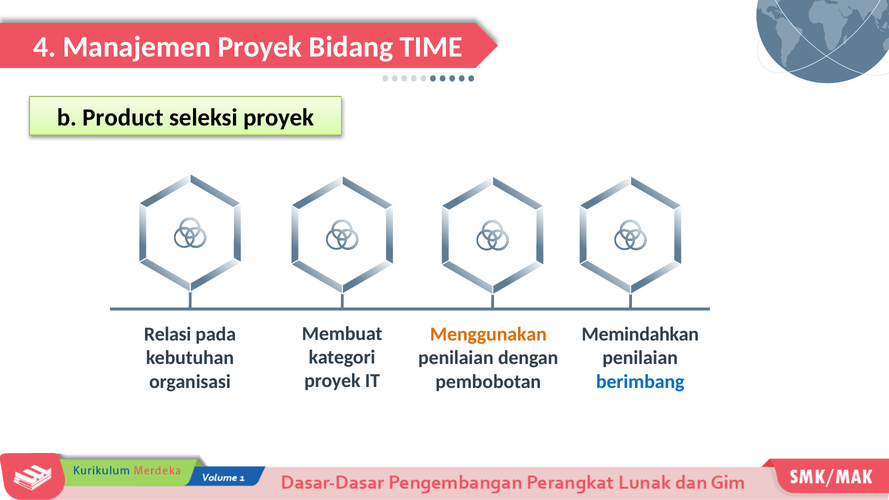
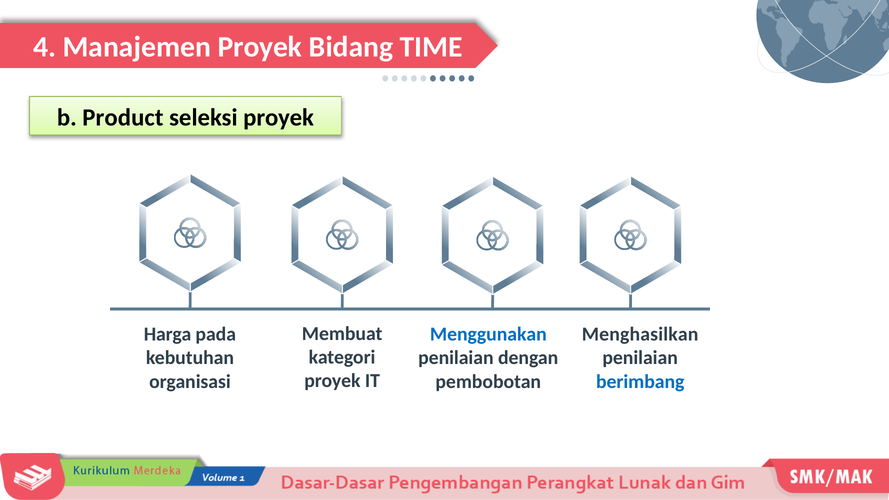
Relasi: Relasi -> Harga
Menggunakan colour: orange -> blue
Memindahkan: Memindahkan -> Menghasilkan
